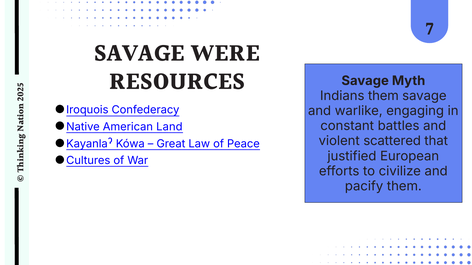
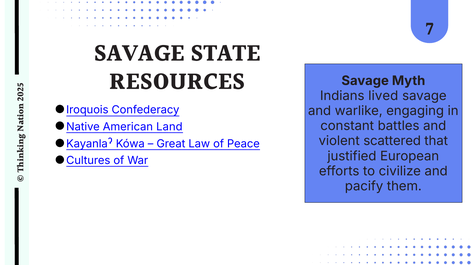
WERE: WERE -> STATE
Indians them: them -> lived
